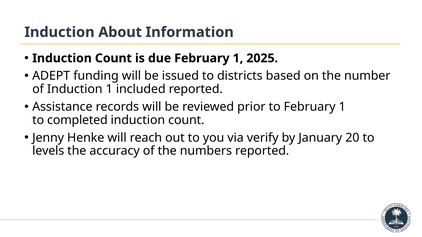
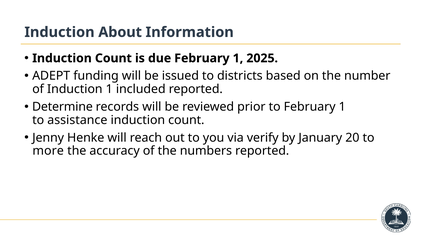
Assistance: Assistance -> Determine
completed: completed -> assistance
levels: levels -> more
